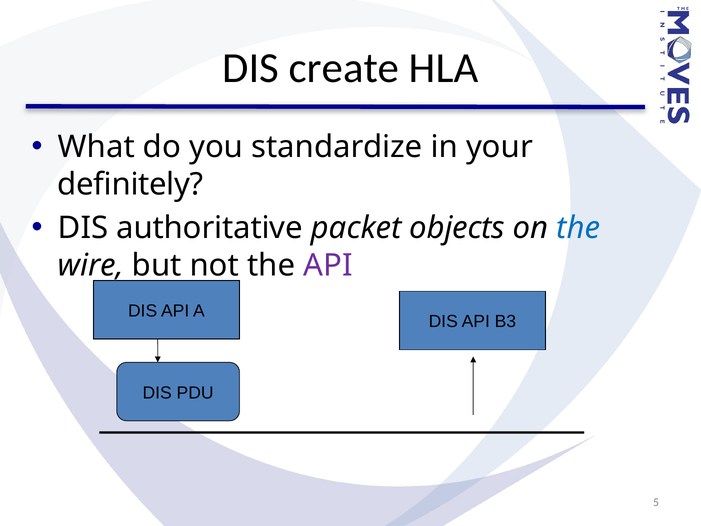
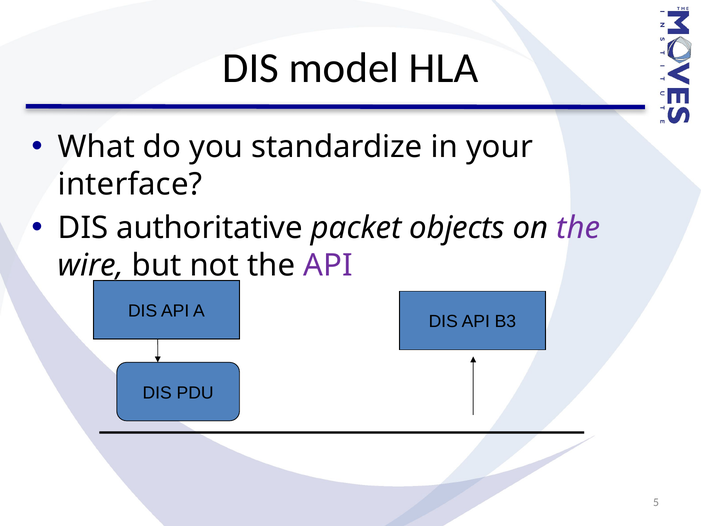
create: create -> model
definitely: definitely -> interface
the at (578, 228) colour: blue -> purple
